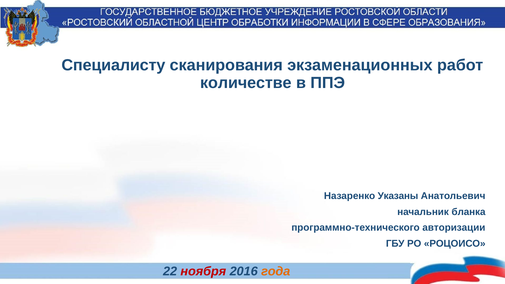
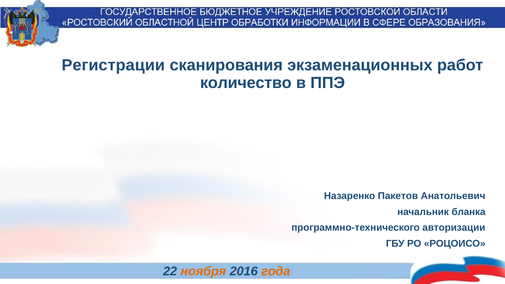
Специалисту: Специалисту -> Регистрации
количестве: количестве -> количество
Указаны: Указаны -> Пакетов
ноября colour: red -> orange
